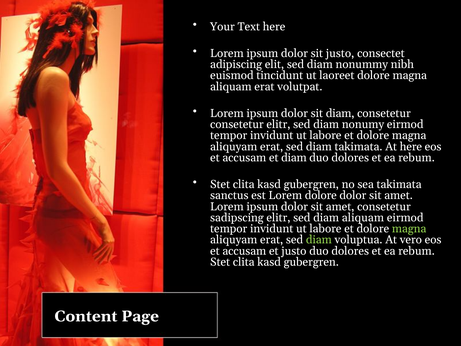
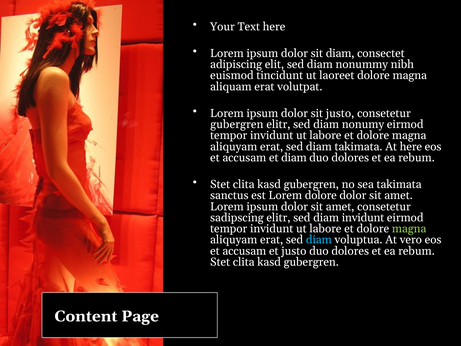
sit justo: justo -> diam
sit diam: diam -> justo
consetetur at (237, 124): consetetur -> gubergren
diam aliquam: aliquam -> invidunt
diam at (319, 240) colour: light green -> light blue
